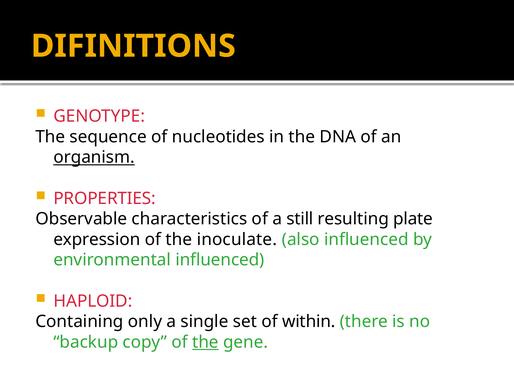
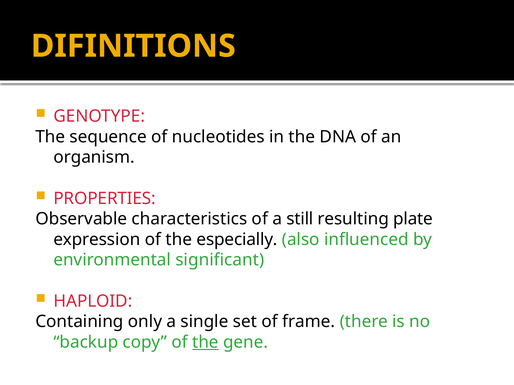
organism underline: present -> none
inoculate: inoculate -> especially
environmental influenced: influenced -> significant
within: within -> frame
